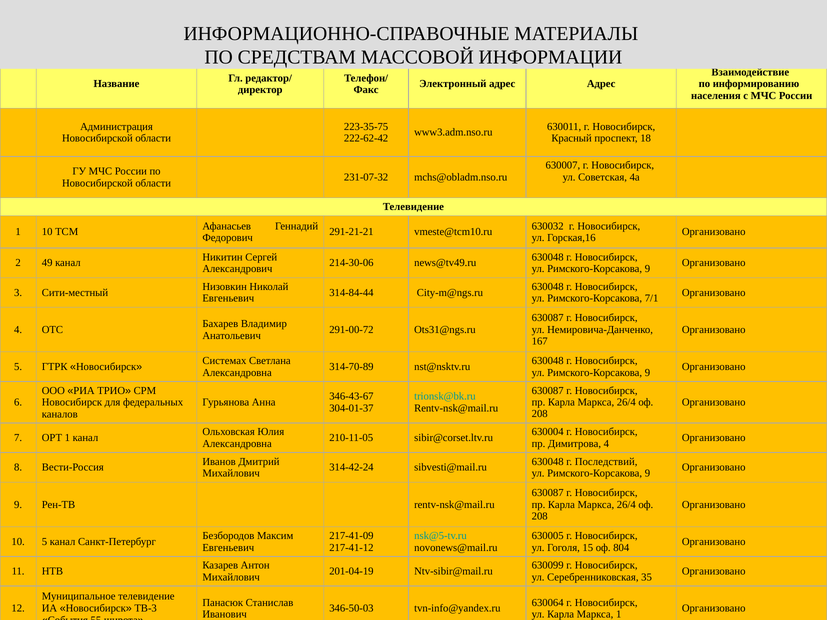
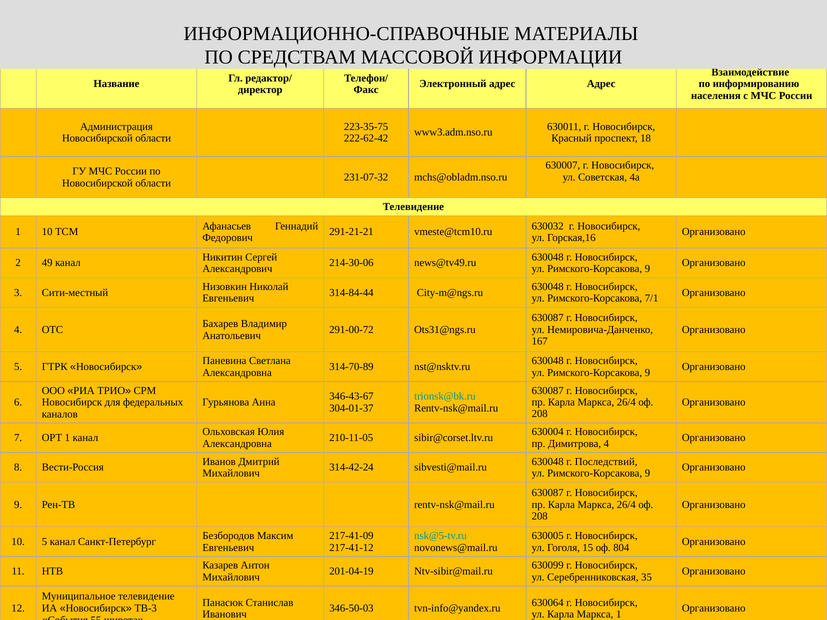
Системах: Системах -> Паневина
